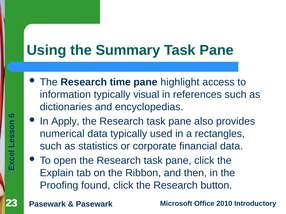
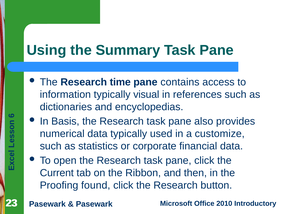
highlight: highlight -> contains
Apply: Apply -> Basis
rectangles: rectangles -> customize
Explain: Explain -> Current
